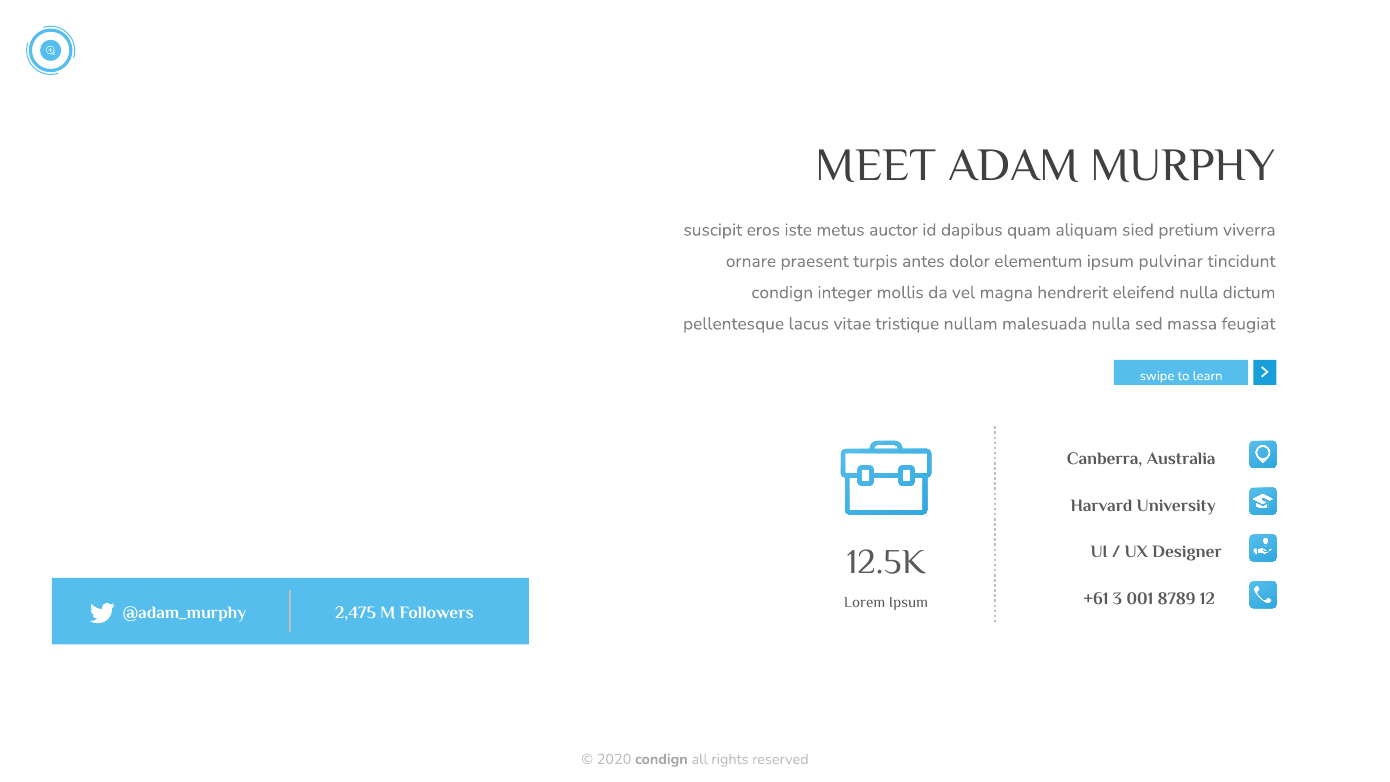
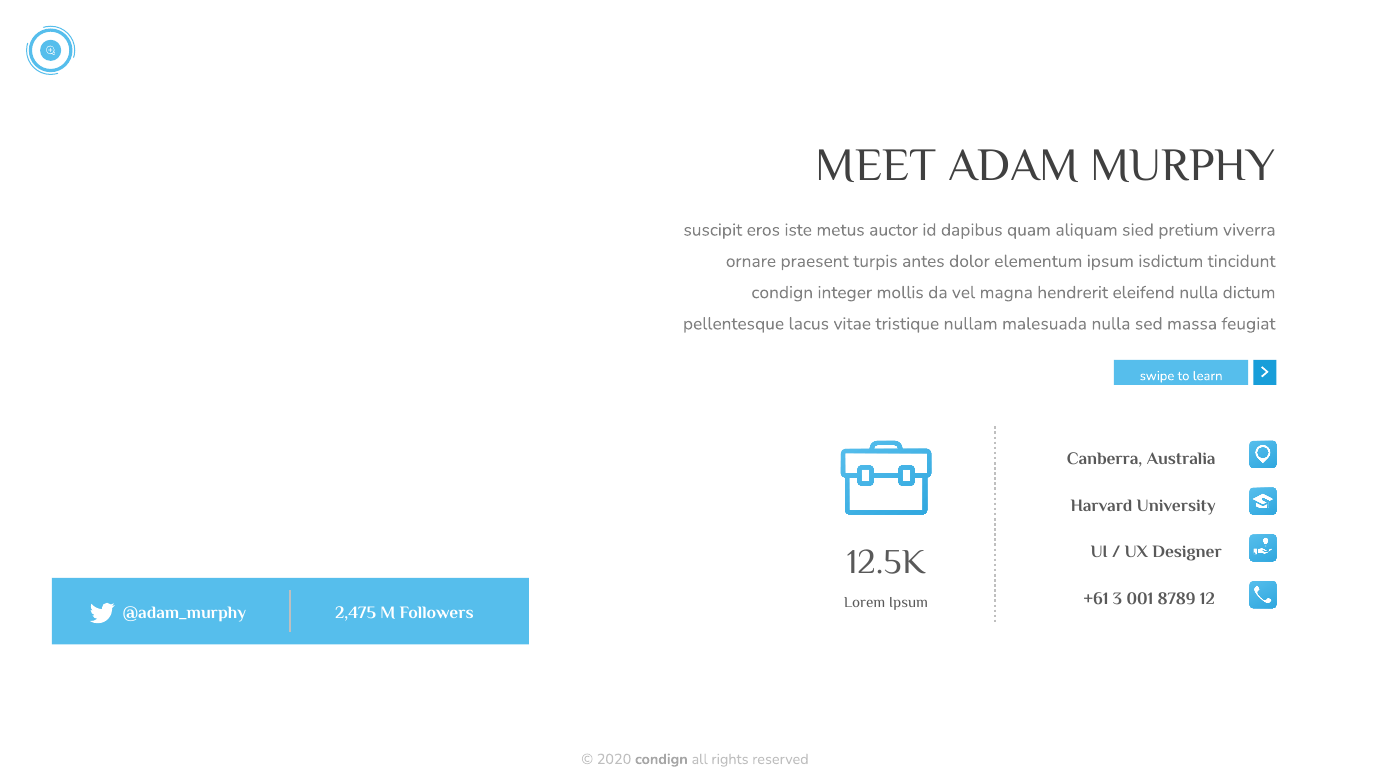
pulvinar: pulvinar -> isdictum
